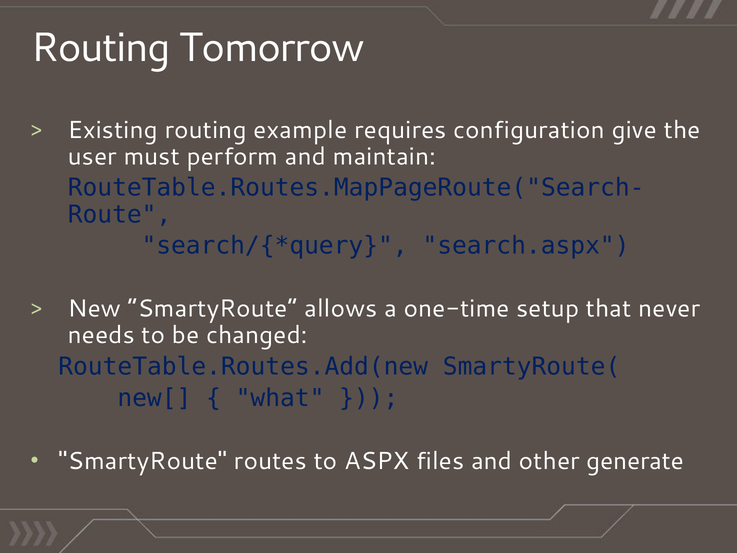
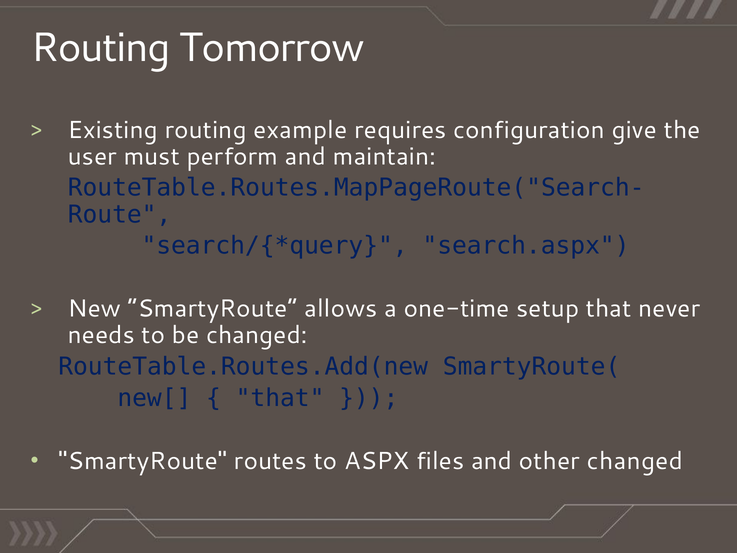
what at (280, 398): what -> that
other generate: generate -> changed
